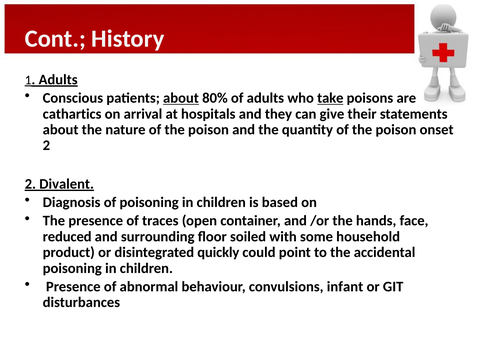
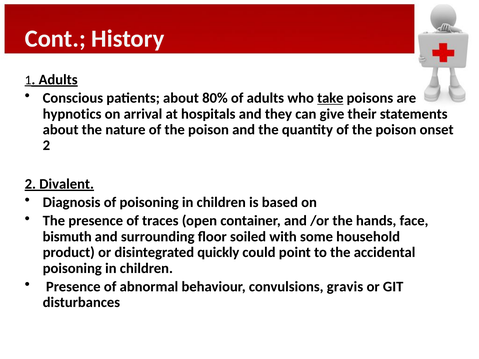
about at (181, 98) underline: present -> none
cathartics: cathartics -> hypnotics
reduced: reduced -> bismuth
infant: infant -> gravis
